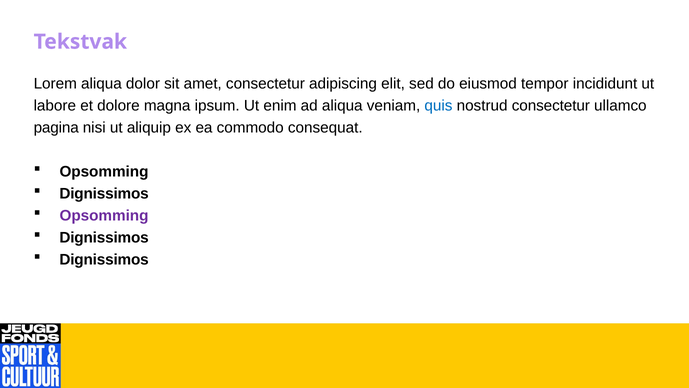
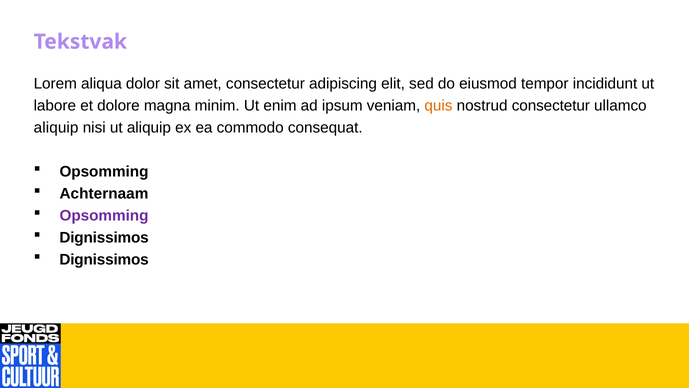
ipsum: ipsum -> minim
ad aliqua: aliqua -> ipsum
quis colour: blue -> orange
pagina at (56, 128): pagina -> aliquip
Dignissimos at (104, 194): Dignissimos -> Achternaam
